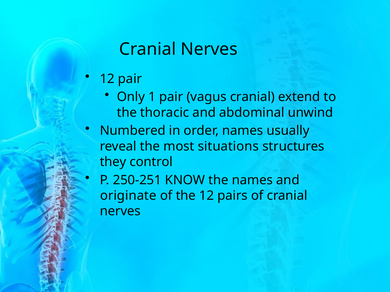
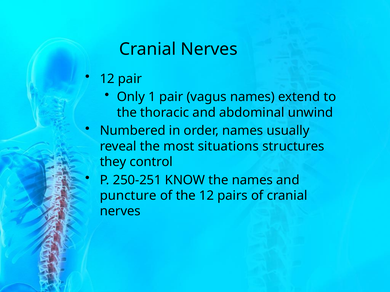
vagus cranial: cranial -> names
originate: originate -> puncture
